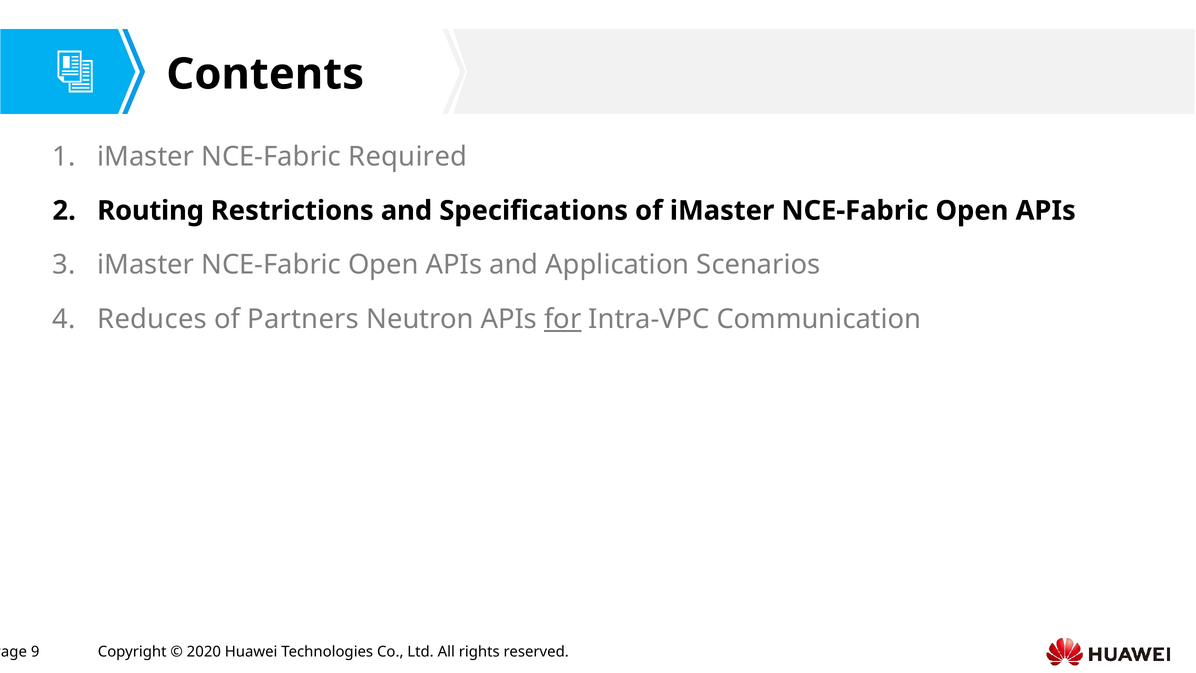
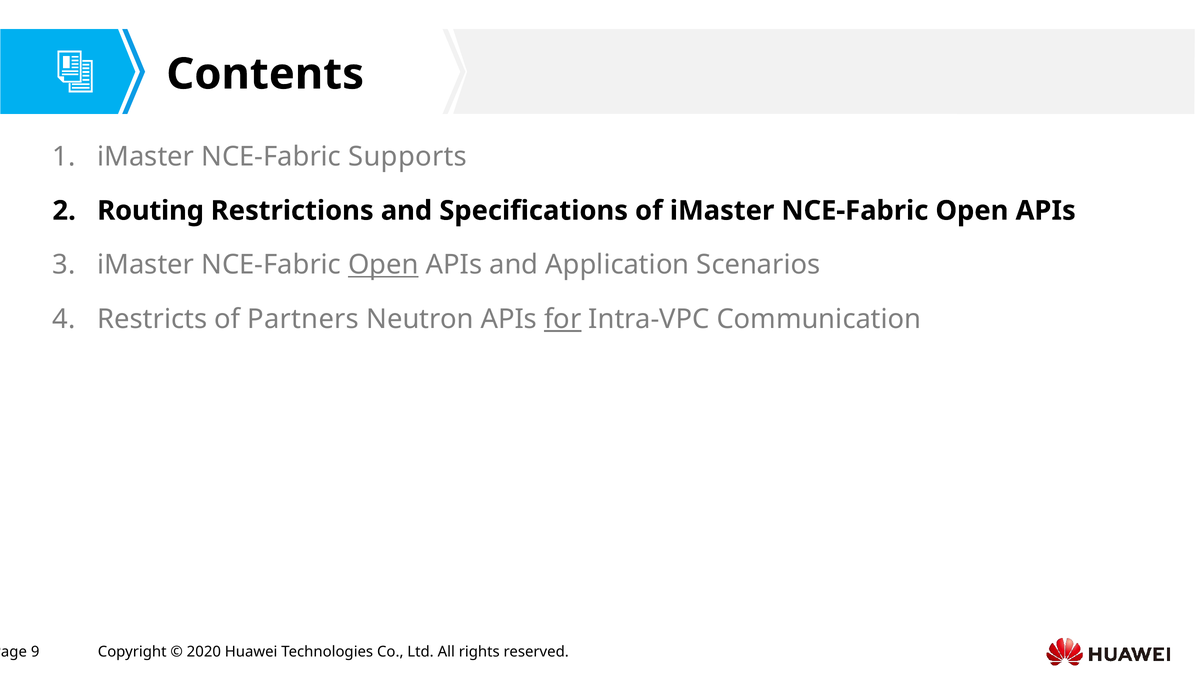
Required: Required -> Supports
Open at (383, 265) underline: none -> present
Reduces: Reduces -> Restricts
